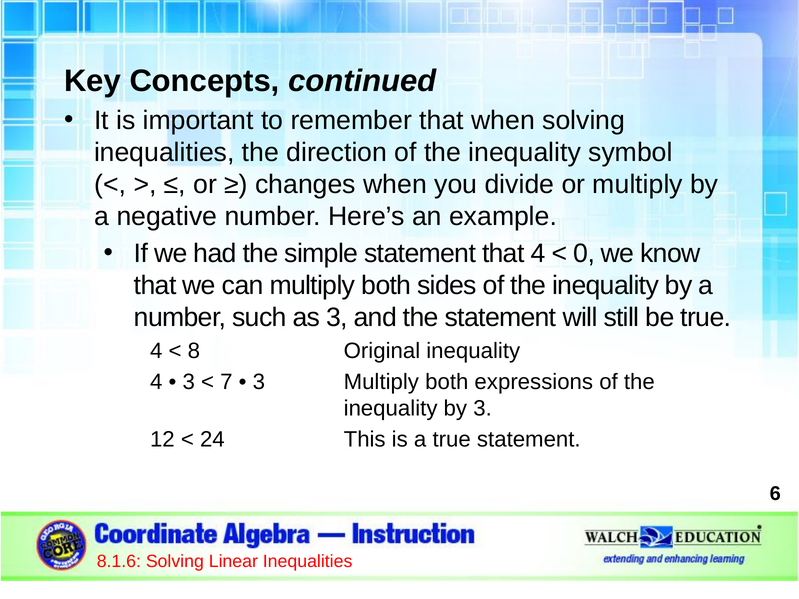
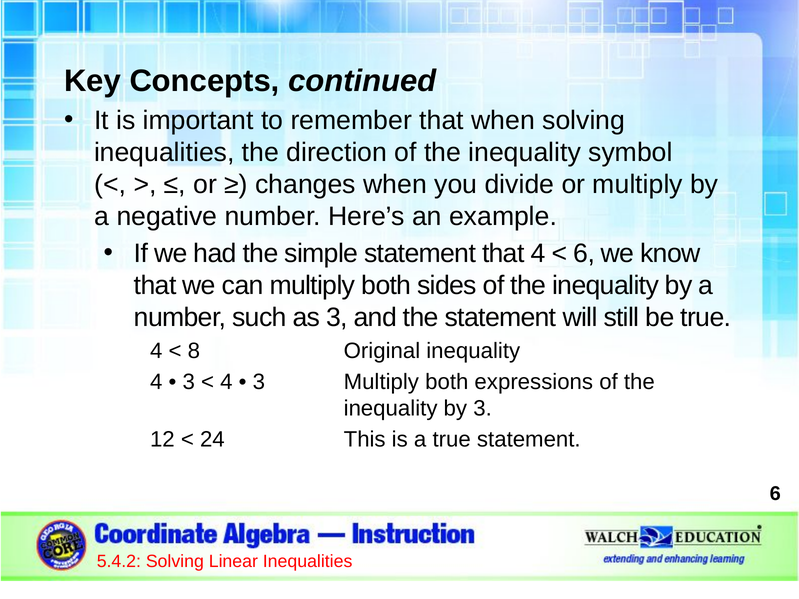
0 at (584, 254): 0 -> 6
7 at (226, 382): 7 -> 4
8.1.6: 8.1.6 -> 5.4.2
